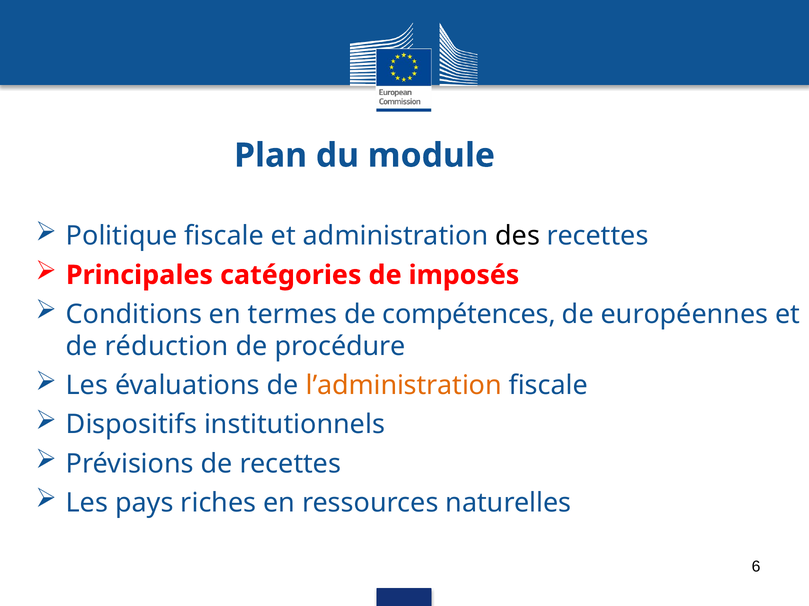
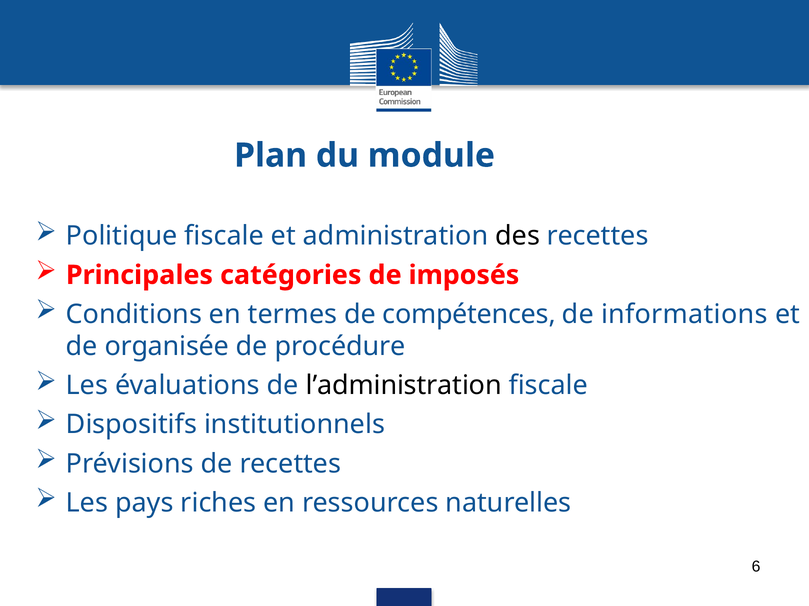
européennes: européennes -> informations
réduction: réduction -> organisée
l’administration colour: orange -> black
